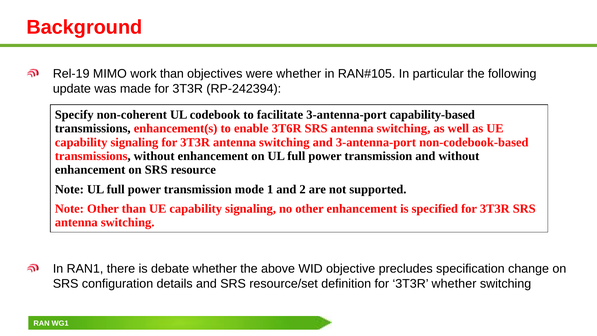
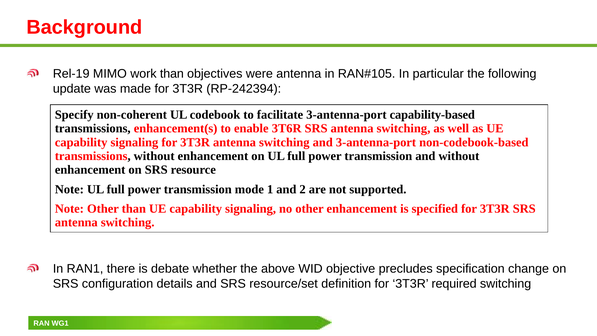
were whether: whether -> antenna
3T3R whether: whether -> required
